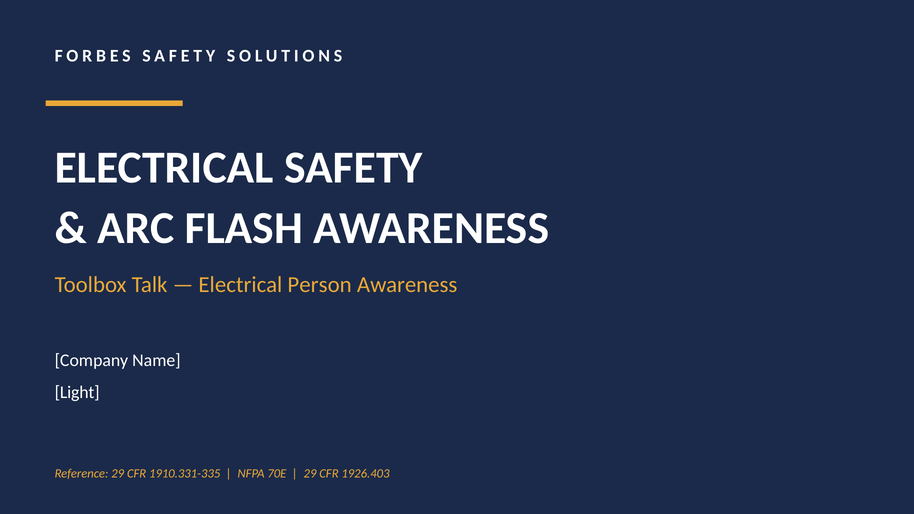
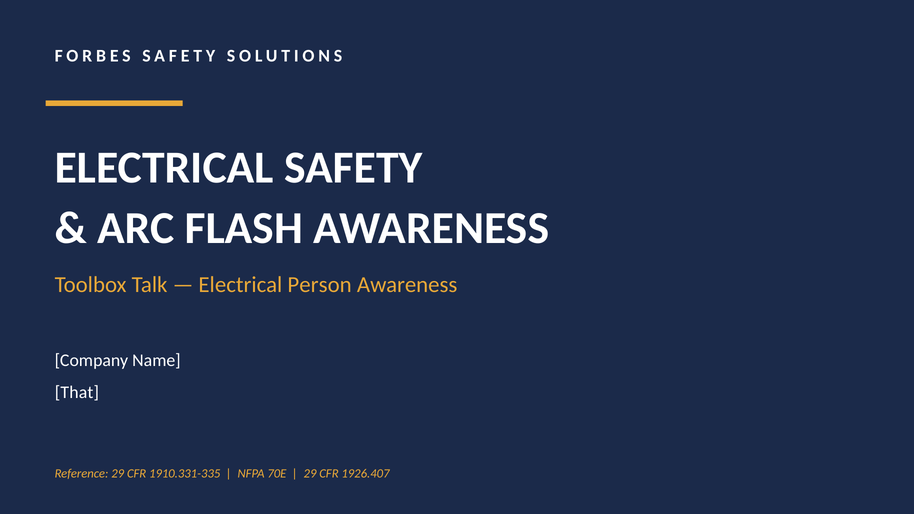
Light: Light -> That
1926.403: 1926.403 -> 1926.407
